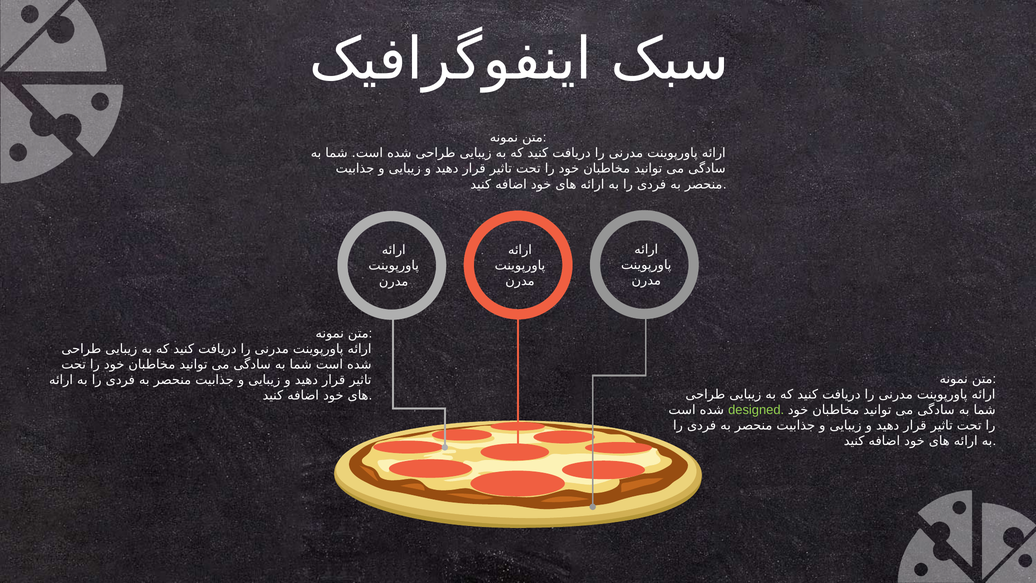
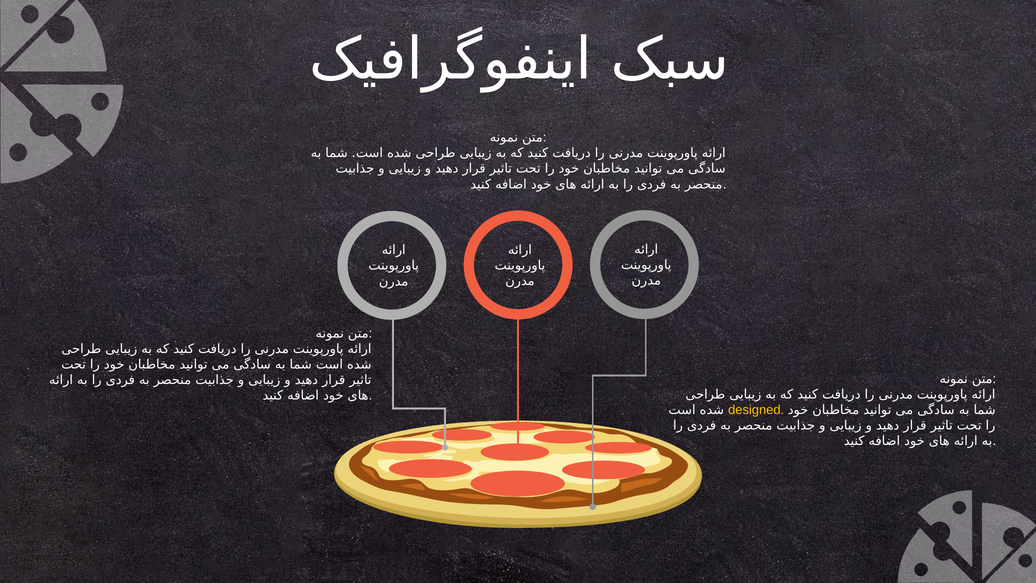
designed colour: light green -> yellow
